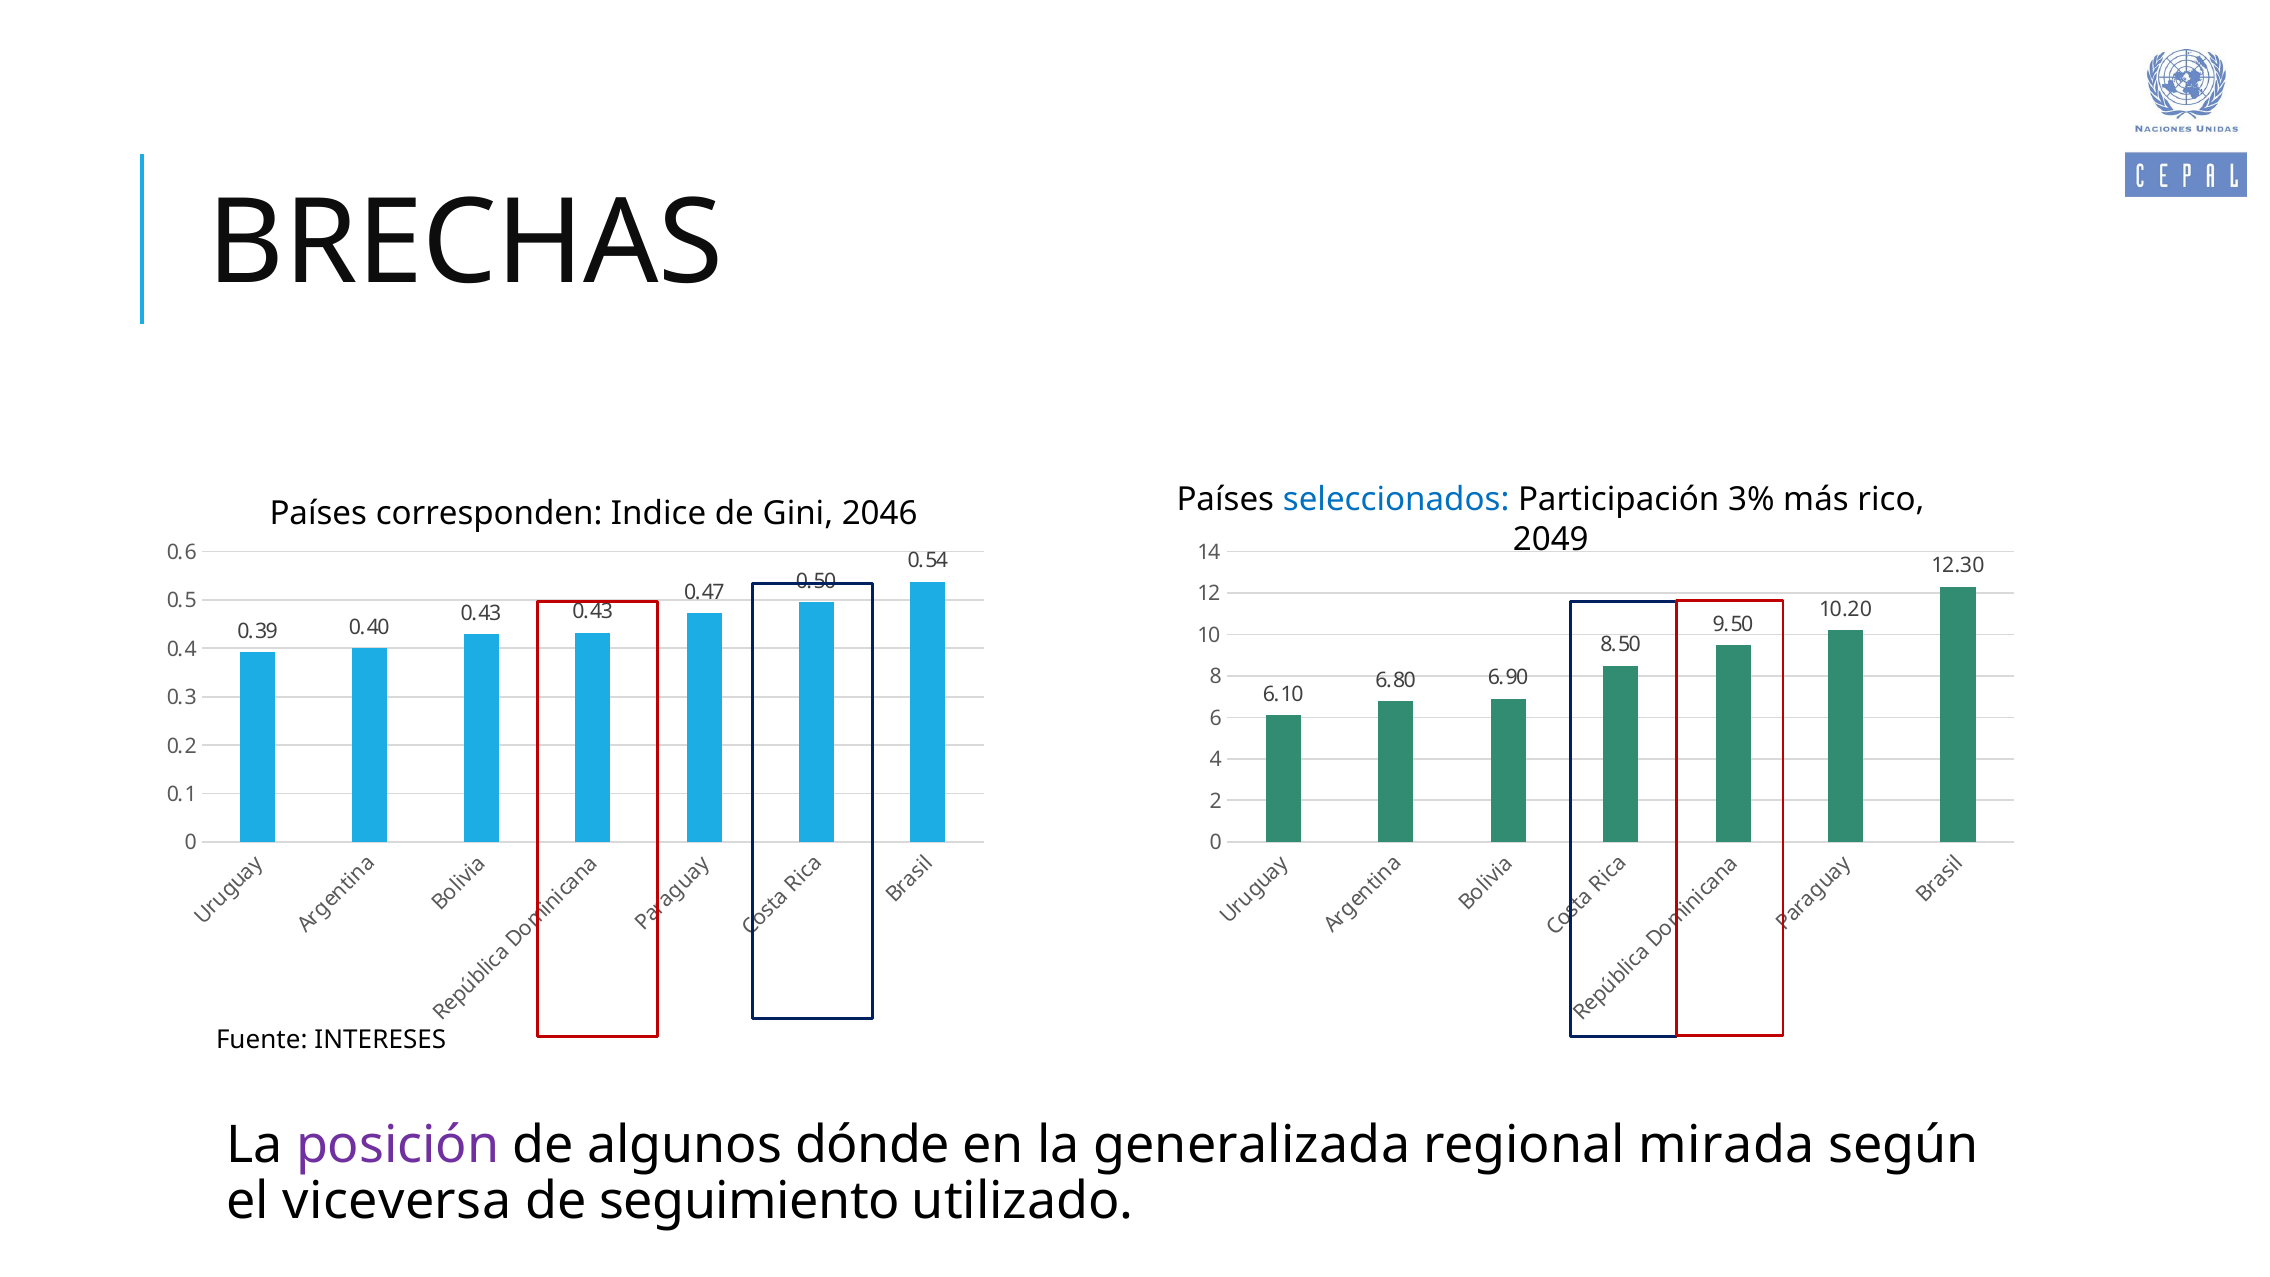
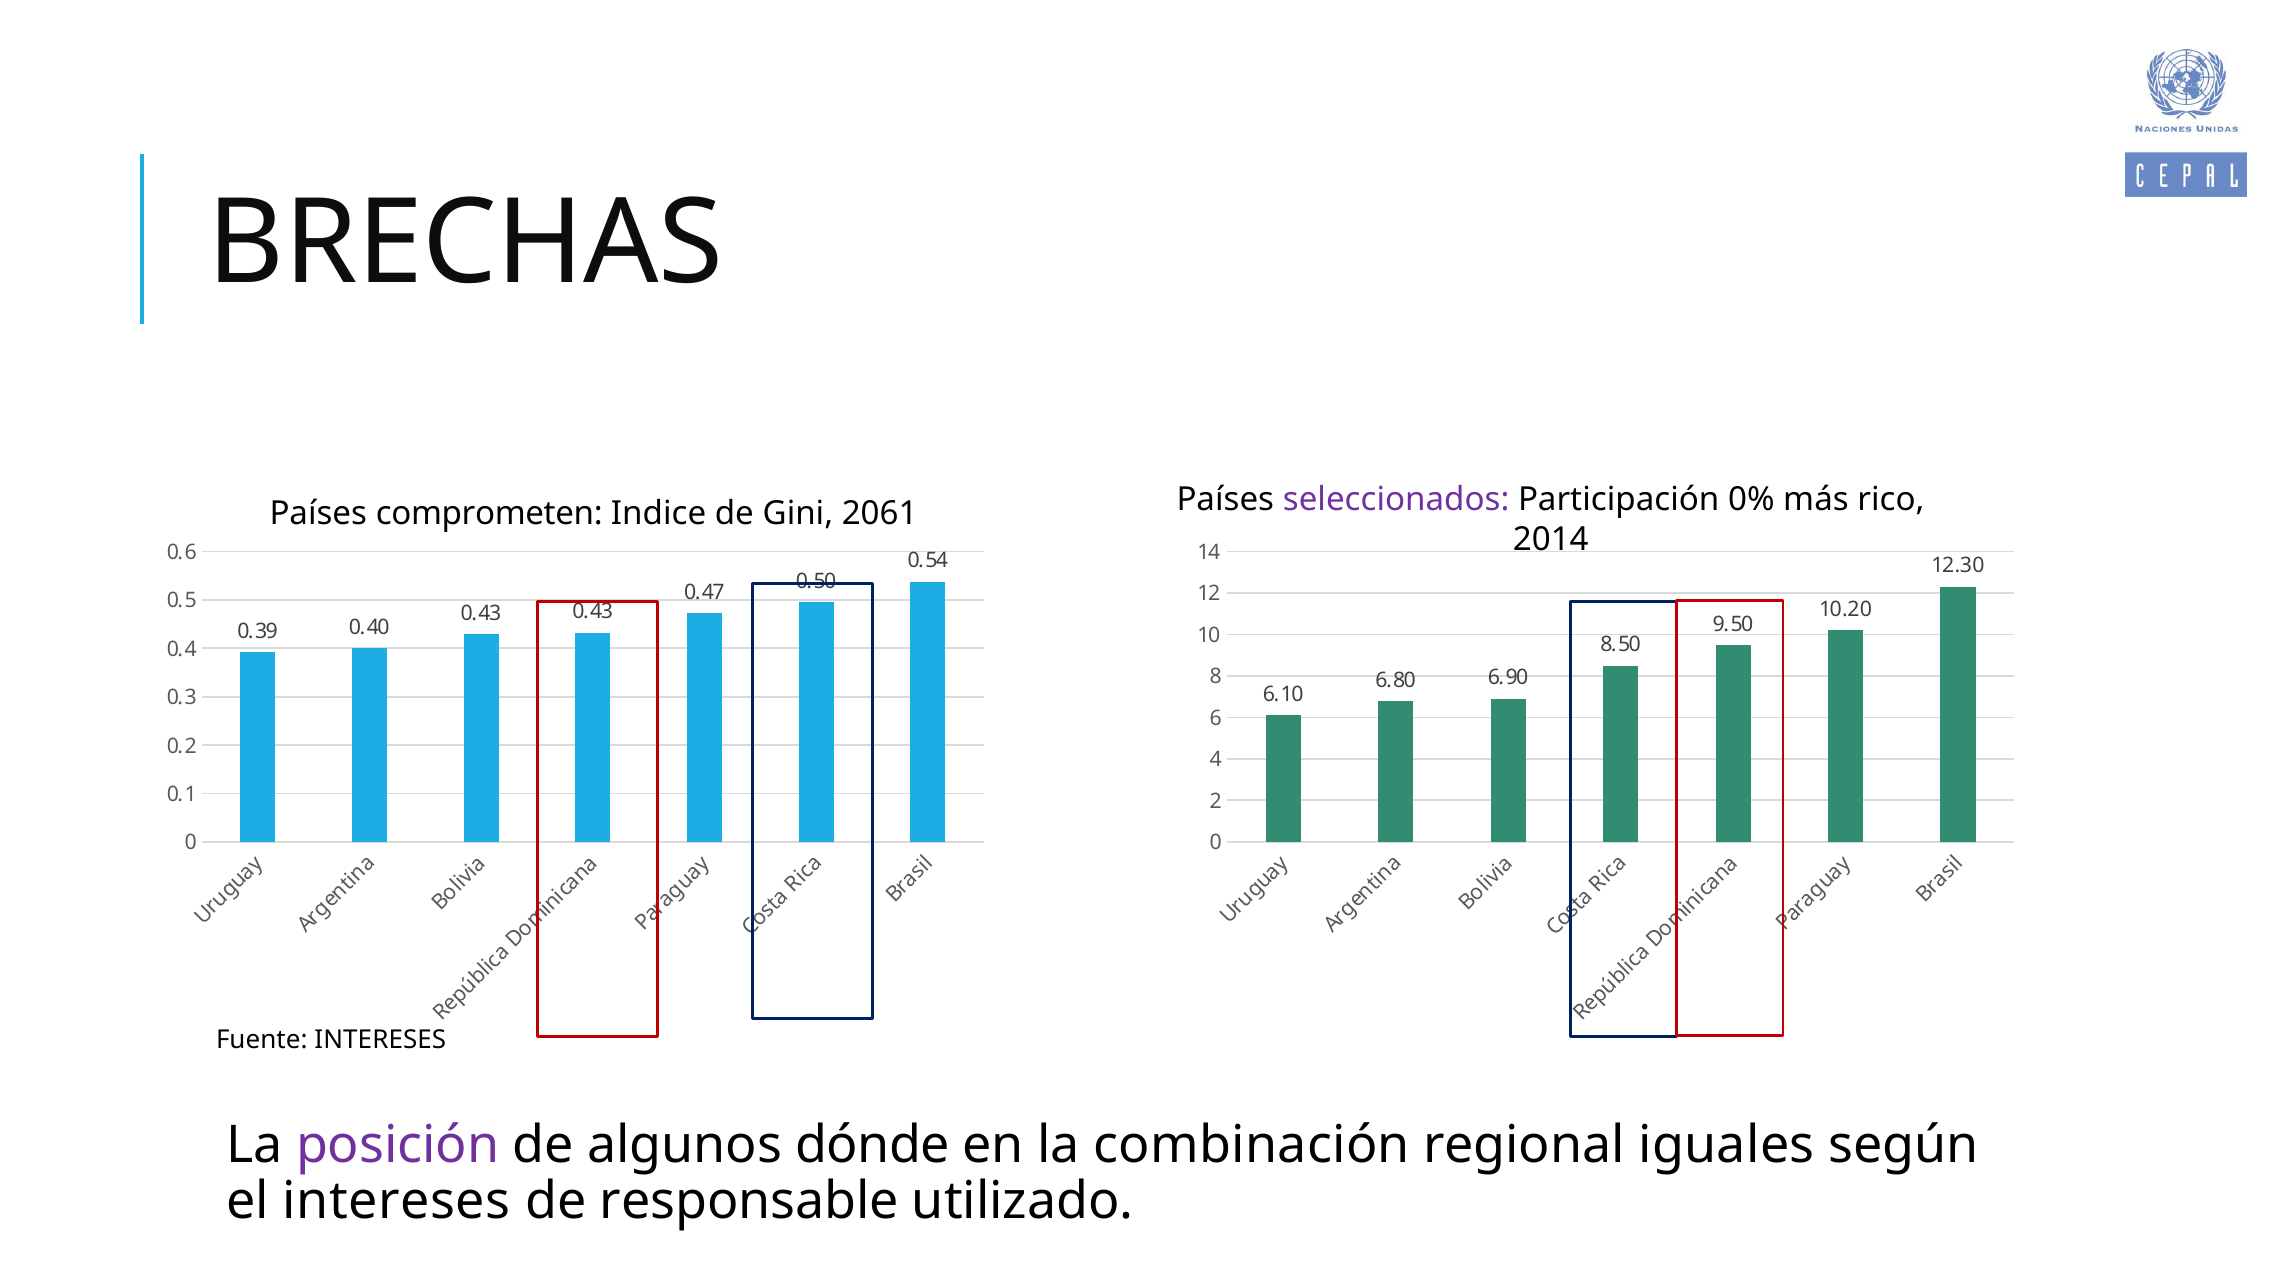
seleccionados colour: blue -> purple
3%: 3% -> 0%
corresponden: corresponden -> comprometen
2046: 2046 -> 2061
2049: 2049 -> 2014
generalizada: generalizada -> combinación
mirada: mirada -> iguales
el viceversa: viceversa -> intereses
seguimiento: seguimiento -> responsable
